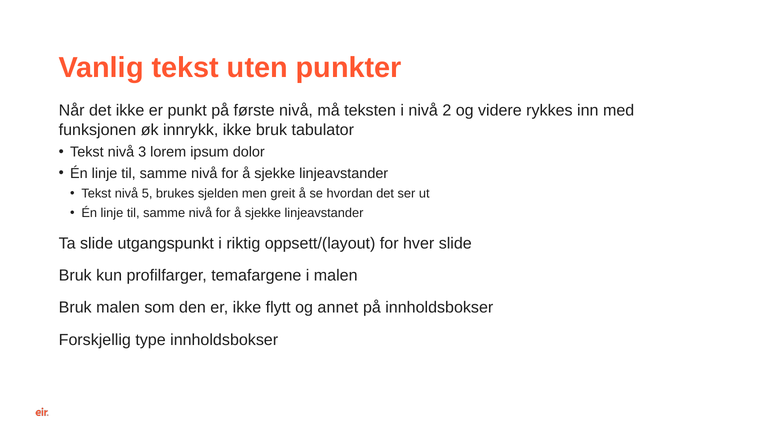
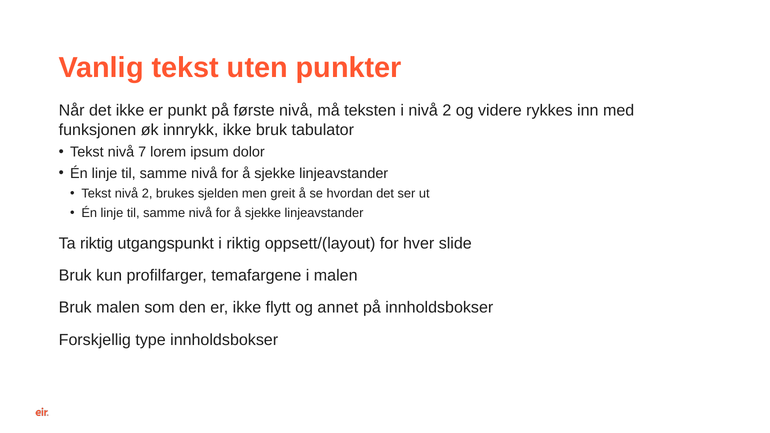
3: 3 -> 7
Tekst nivå 5: 5 -> 2
Ta slide: slide -> riktig
